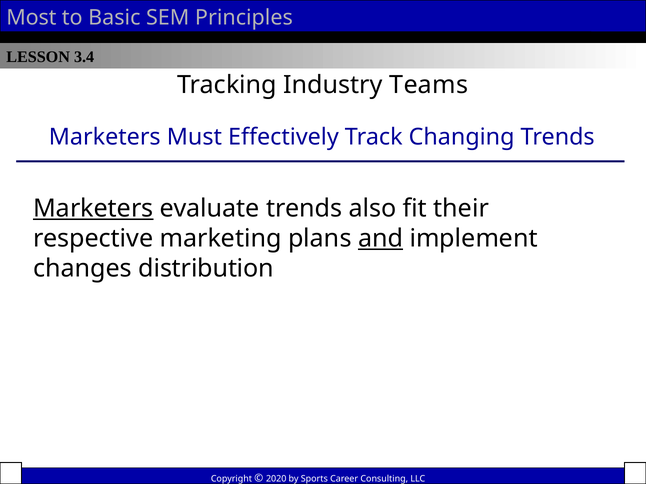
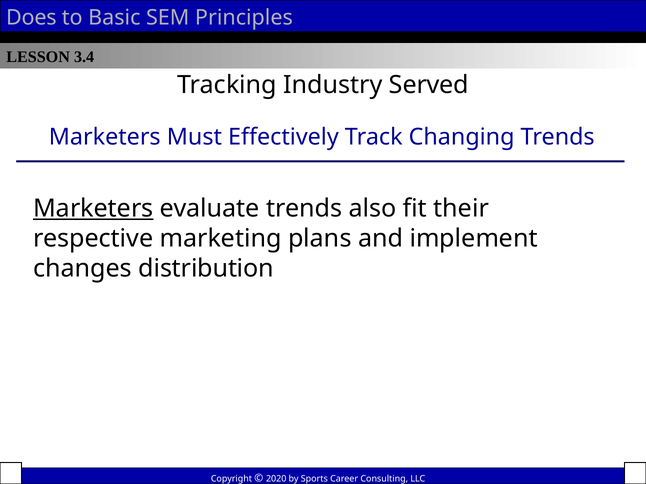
Most: Most -> Does
Teams: Teams -> Served
and underline: present -> none
